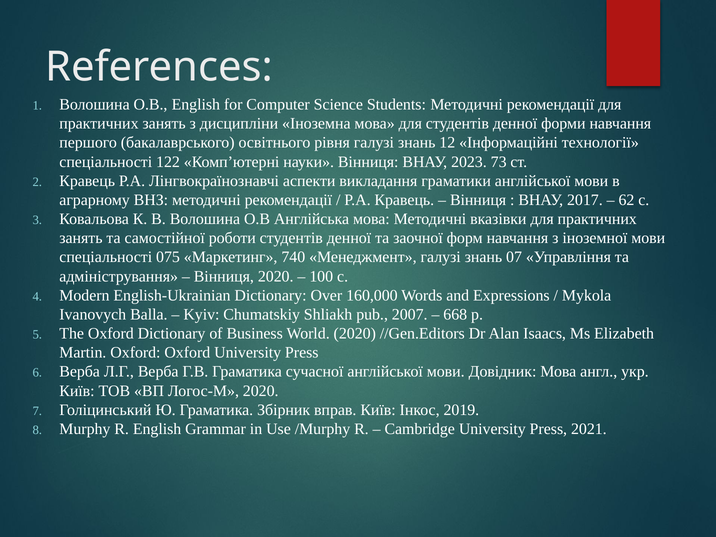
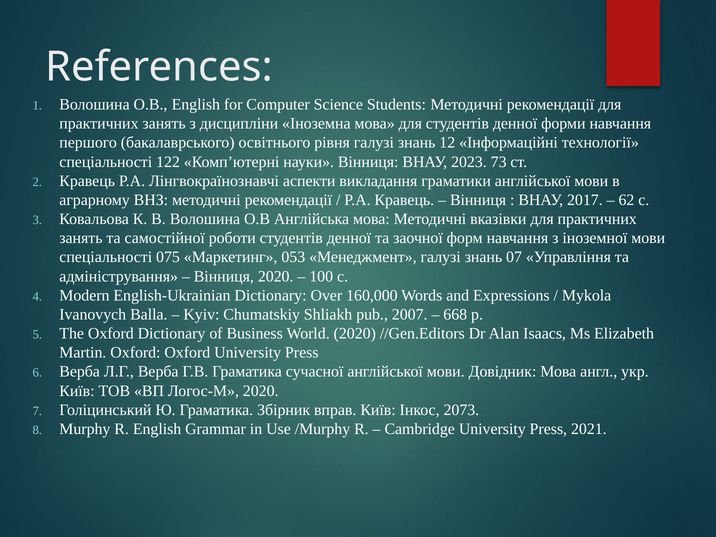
740: 740 -> 053
2019: 2019 -> 2073
